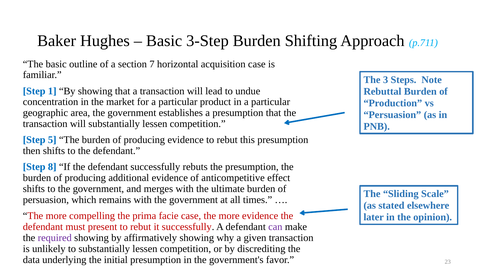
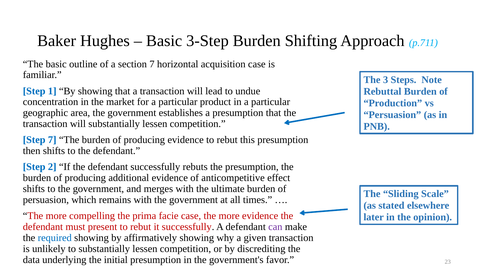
Step 5: 5 -> 7
8: 8 -> 2
required colour: purple -> blue
